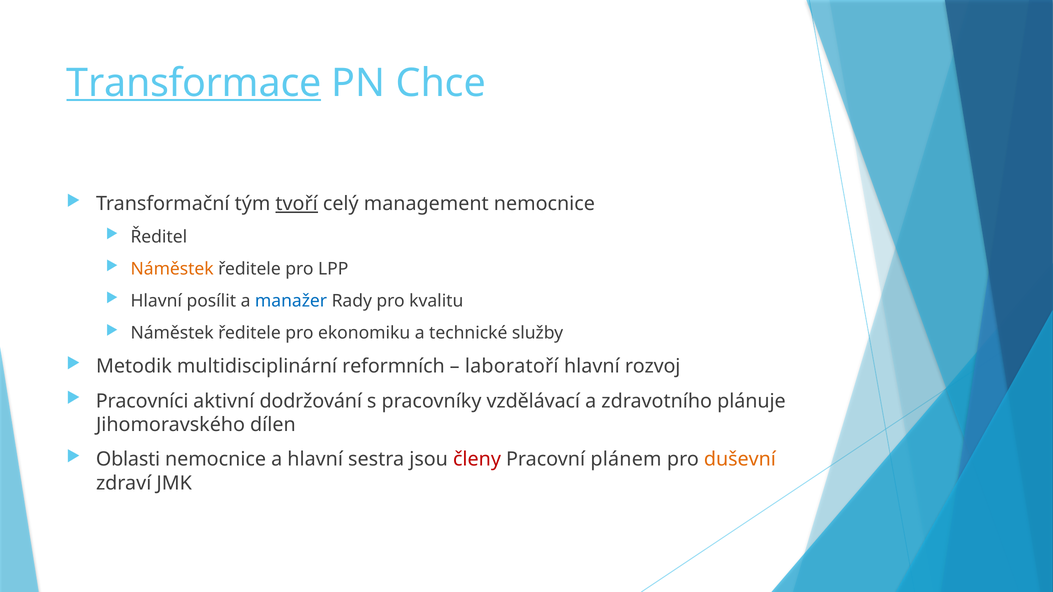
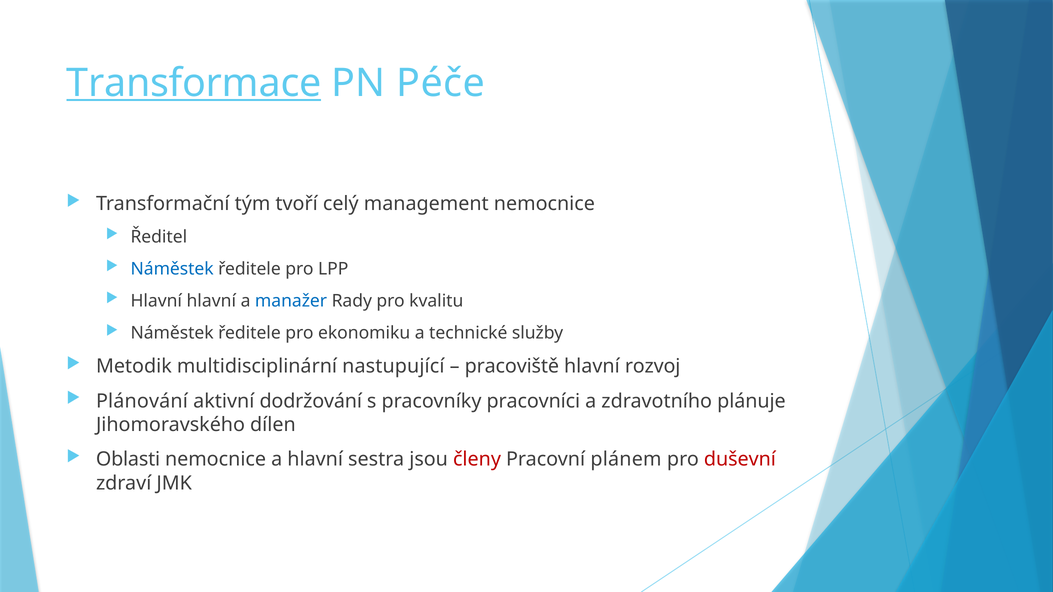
Chce: Chce -> Péče
tvoří underline: present -> none
Náměstek at (172, 269) colour: orange -> blue
Hlavní posílit: posílit -> hlavní
reformních: reformních -> nastupující
laboratoří: laboratoří -> pracoviště
Pracovníci: Pracovníci -> Plánování
vzdělávací: vzdělávací -> pracovníci
duševní colour: orange -> red
